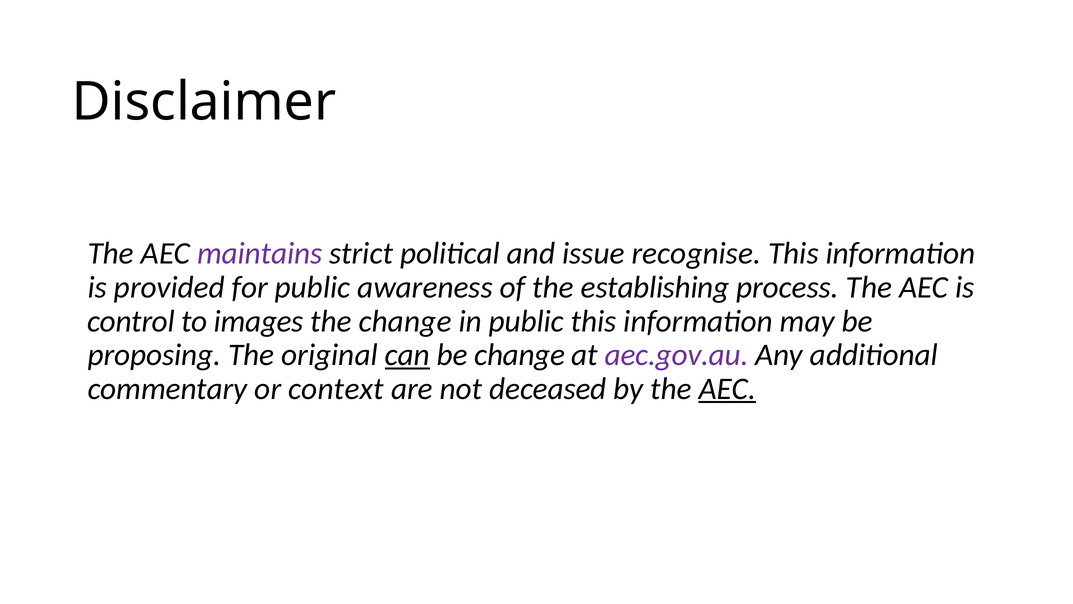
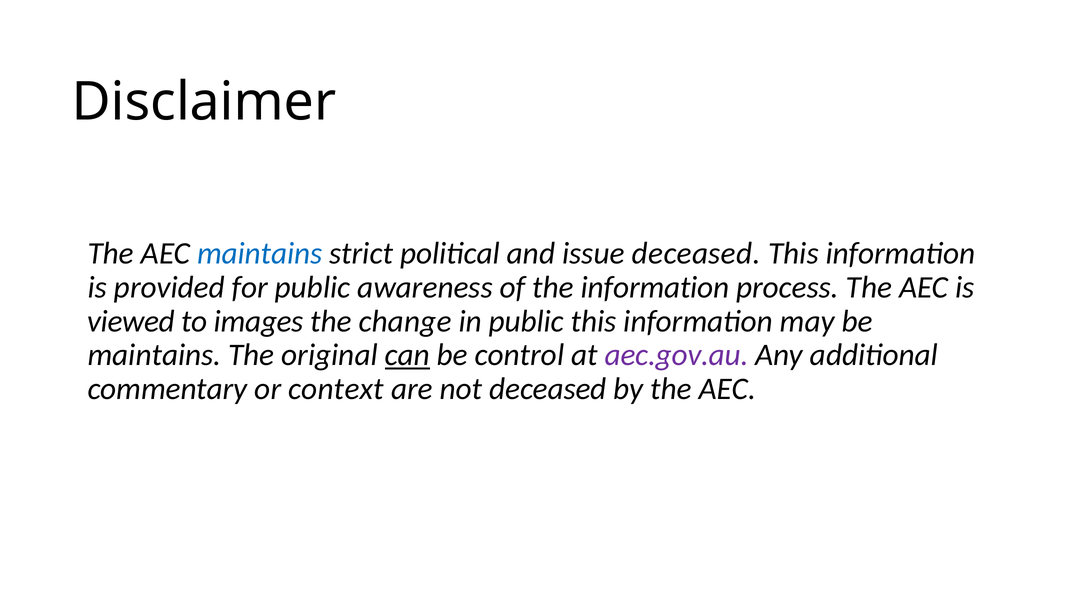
maintains at (260, 253) colour: purple -> blue
issue recognise: recognise -> deceased
the establishing: establishing -> information
control: control -> viewed
proposing at (155, 355): proposing -> maintains
be change: change -> control
AEC at (727, 388) underline: present -> none
